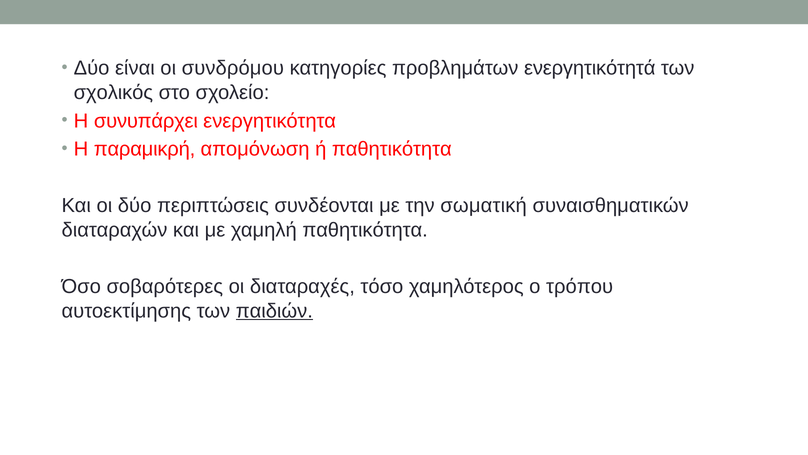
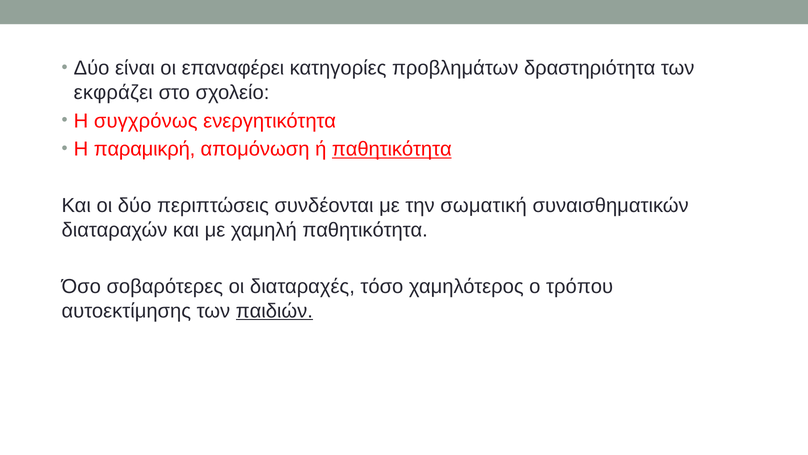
συνδρόμου: συνδρόμου -> επαναφέρει
ενεργητικότητά: ενεργητικότητά -> δραστηριότητα
σχολικός: σχολικός -> εκφράζει
συνυπάρχει: συνυπάρχει -> συγχρόνως
παθητικότητα at (392, 149) underline: none -> present
